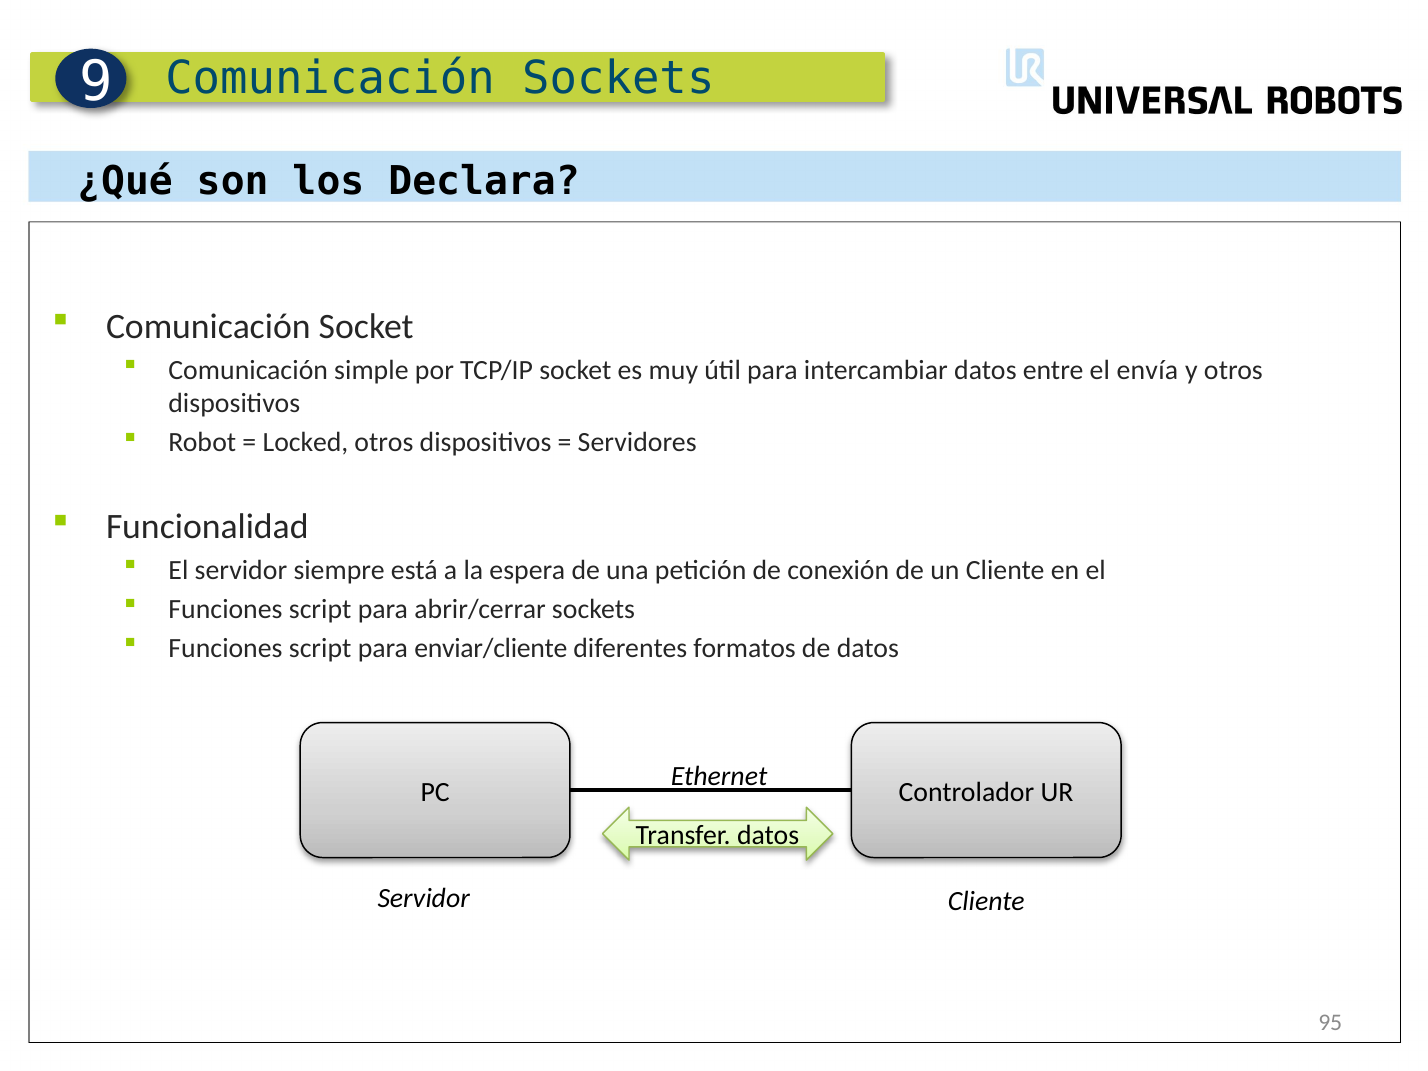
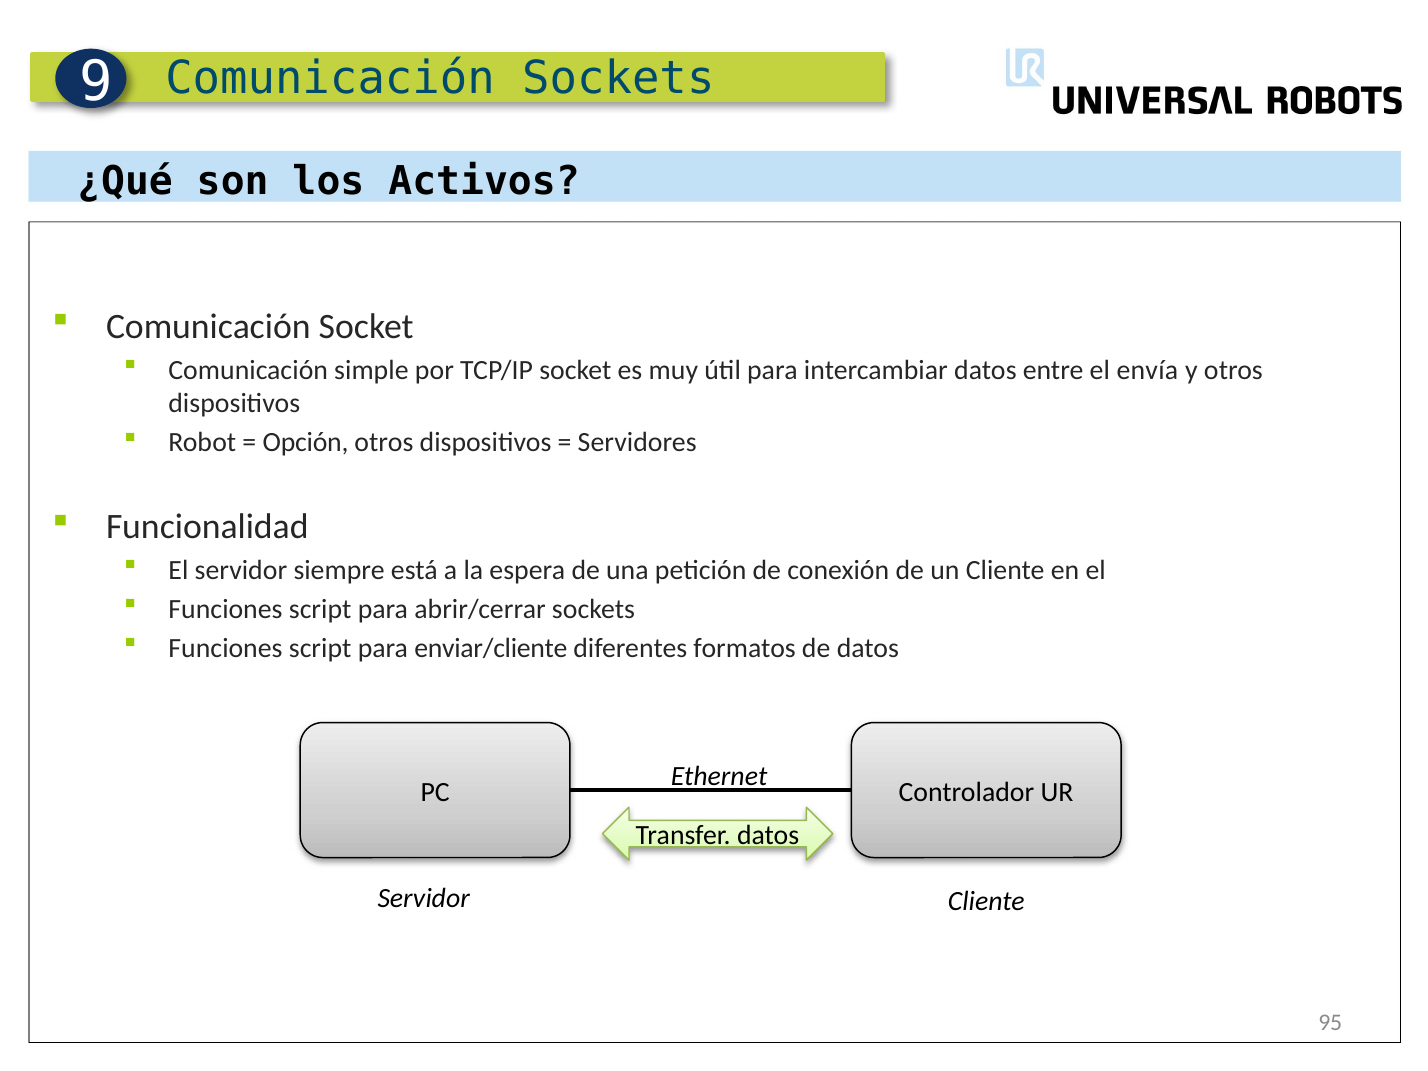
Declara: Declara -> Activos
Locked: Locked -> Opción
